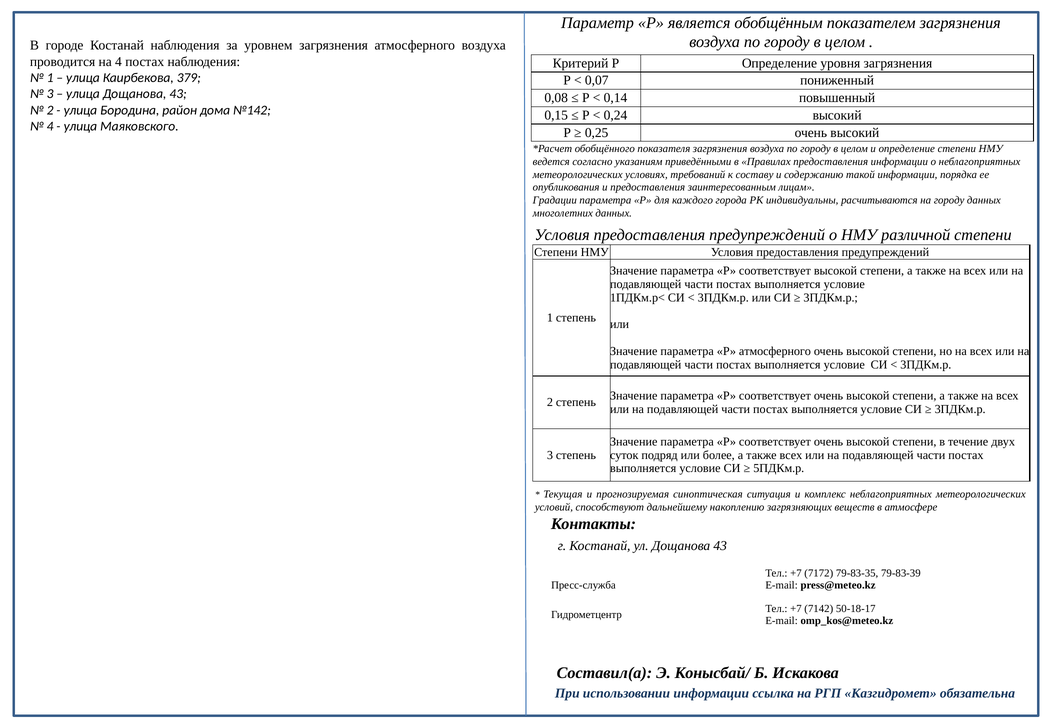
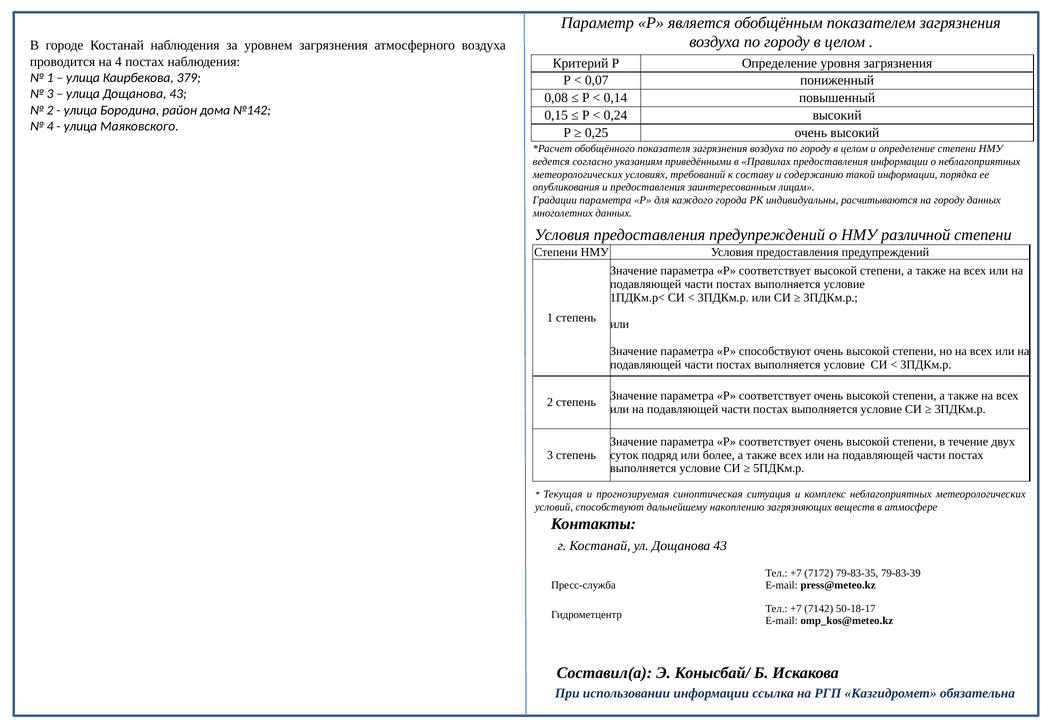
Р атмосферного: атмосферного -> способствуют
